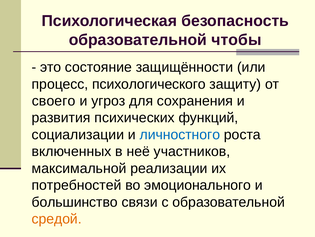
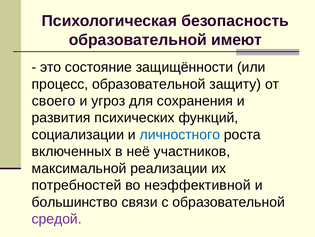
чтобы: чтобы -> имеют
процесс психологического: психологического -> образовательной
эмоционального: эмоционального -> неэффективной
средой colour: orange -> purple
